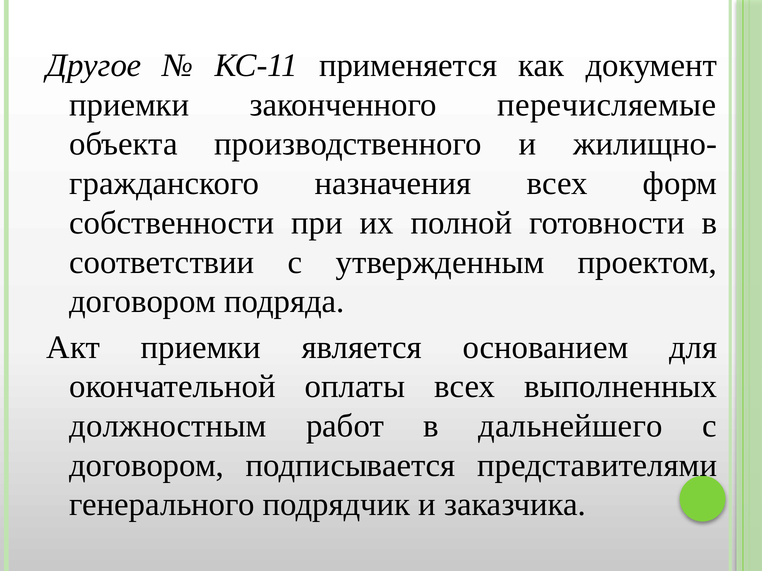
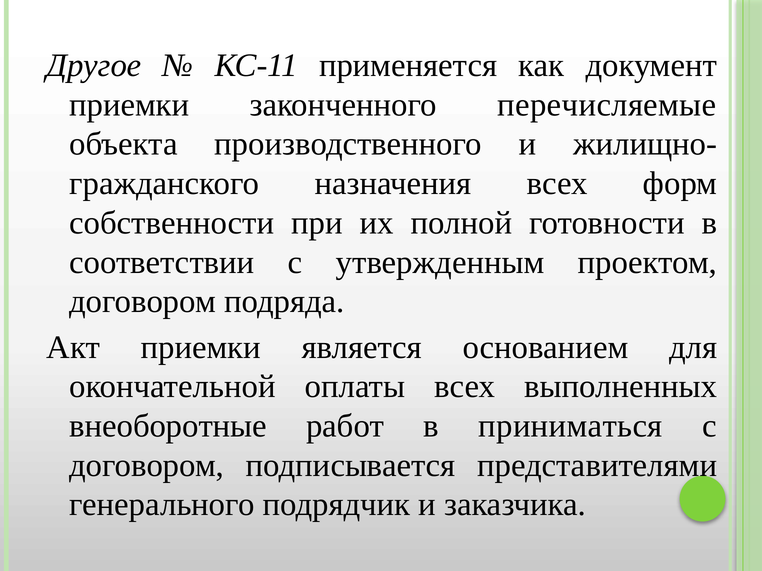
должностным: должностным -> внеоборотные
дальнейшего: дальнейшего -> приниматься
